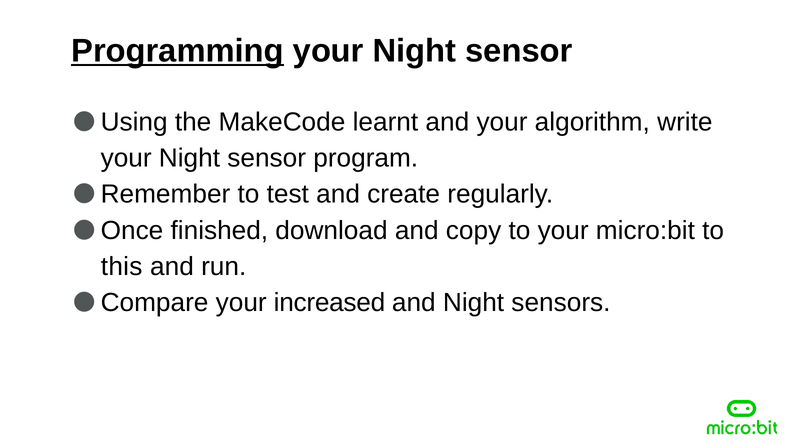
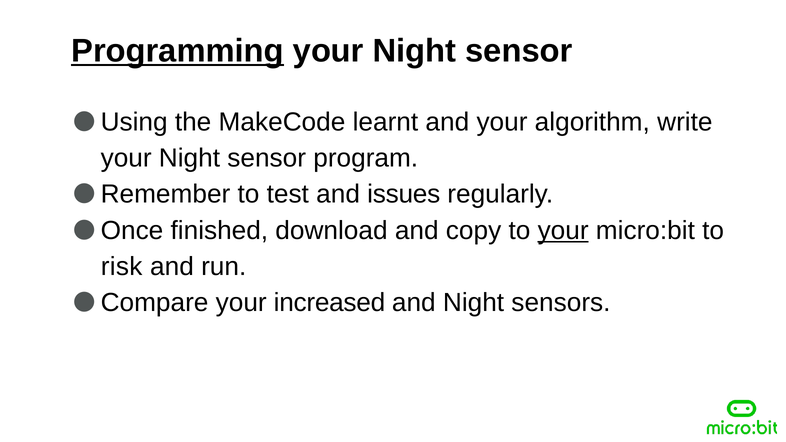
create: create -> issues
your at (563, 230) underline: none -> present
this: this -> risk
